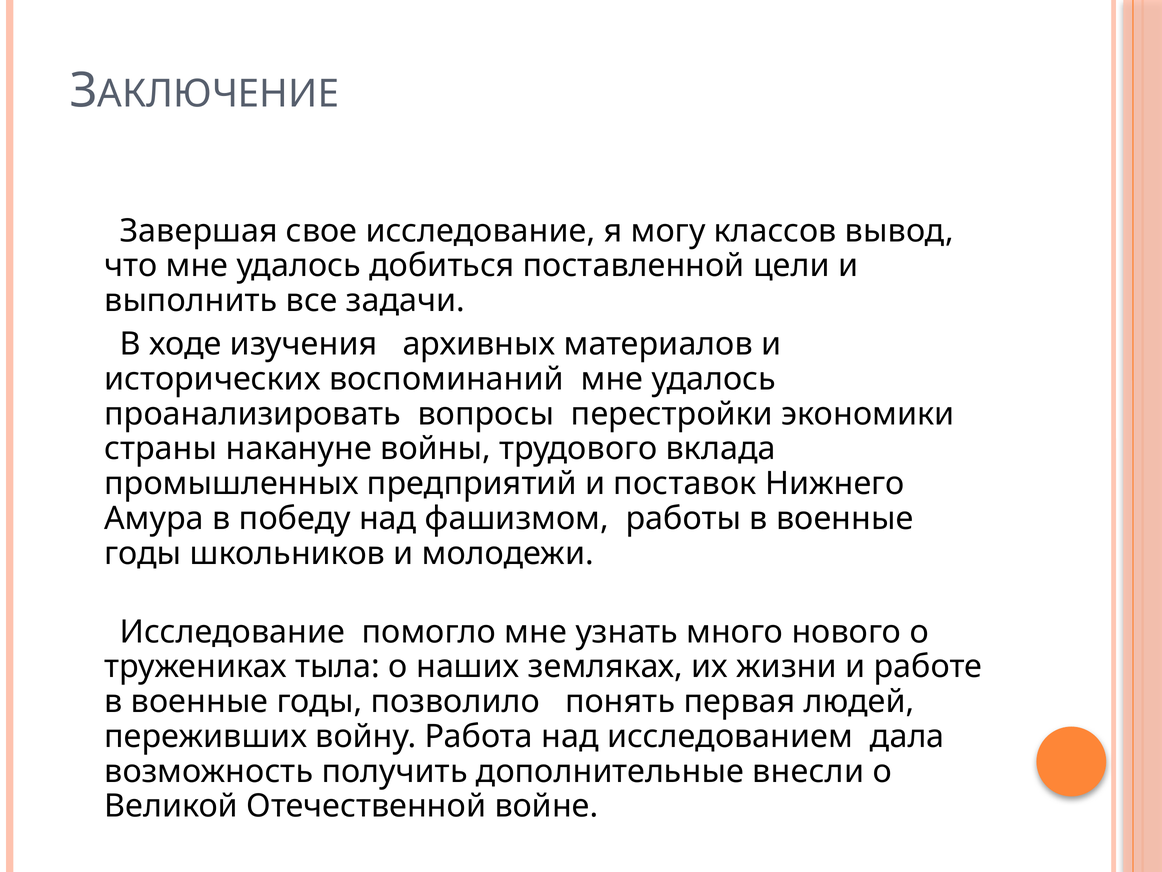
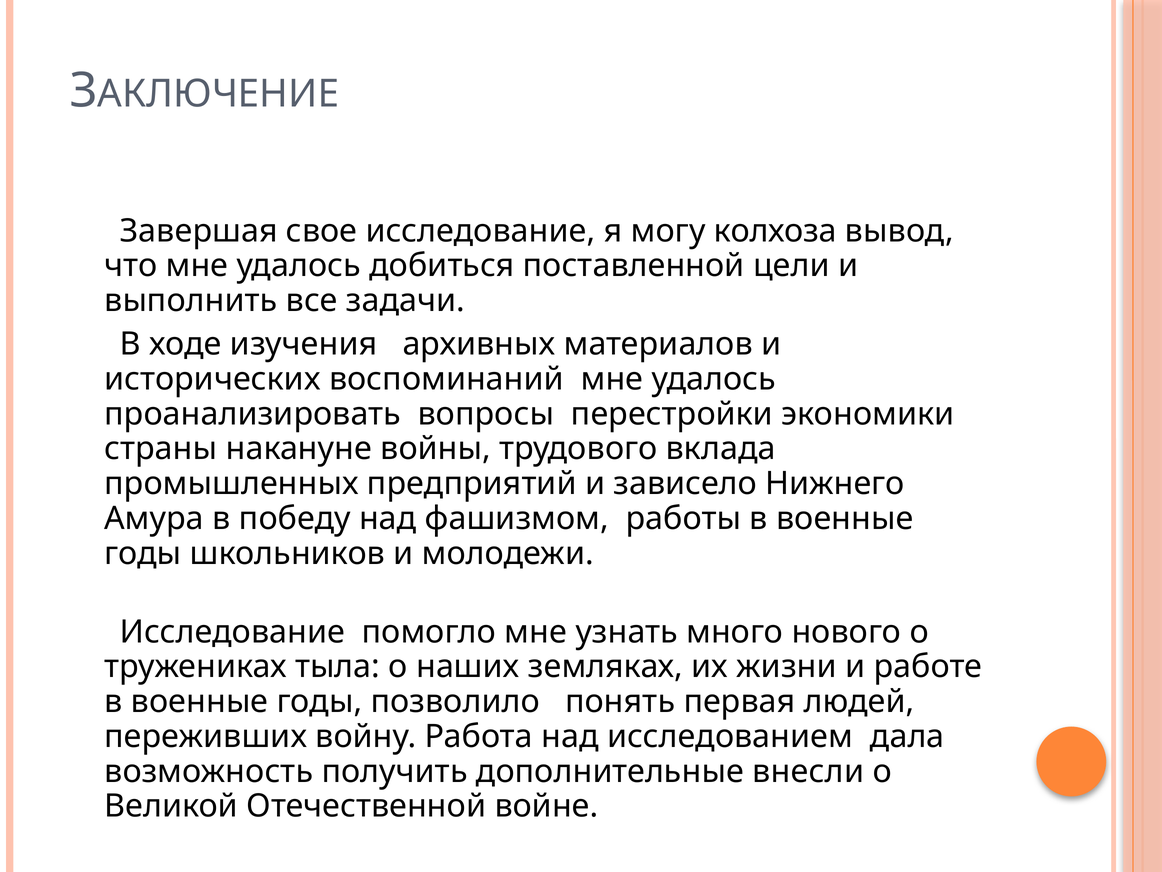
классов: классов -> колхоза
поставок: поставок -> зависело
